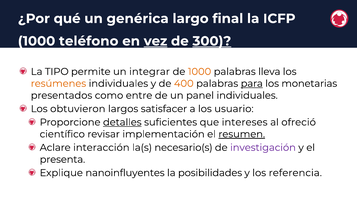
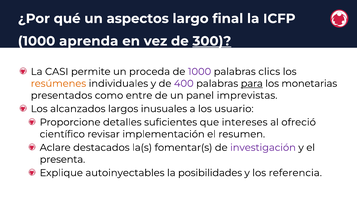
genérica: genérica -> aspectos
teléfono: teléfono -> aprenda
vez underline: present -> none
TIPO: TIPO -> CASI
integrar: integrar -> proceda
1000 at (200, 72) colour: orange -> purple
lleva: lleva -> clics
400 colour: orange -> purple
panel individuales: individuales -> imprevistas
obtuvieron: obtuvieron -> alcanzados
satisfacer: satisfacer -> inusuales
detalles underline: present -> none
resumen underline: present -> none
interacción: interacción -> destacados
necesario(s: necesario(s -> fomentar(s
nanoinfluyentes: nanoinfluyentes -> autoinyectables
